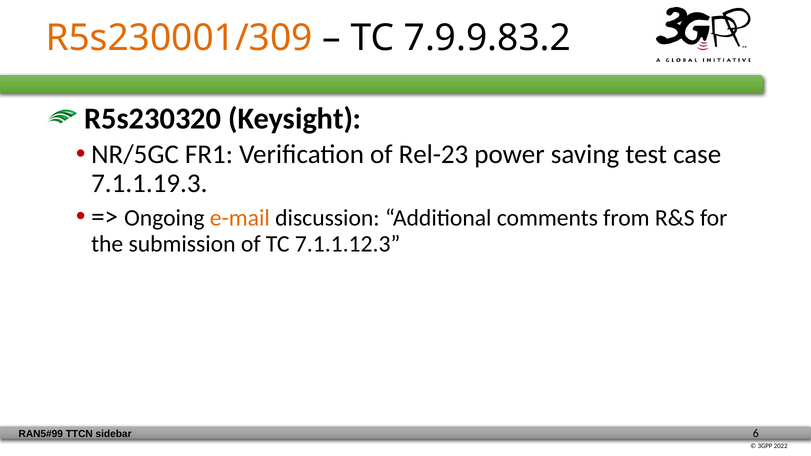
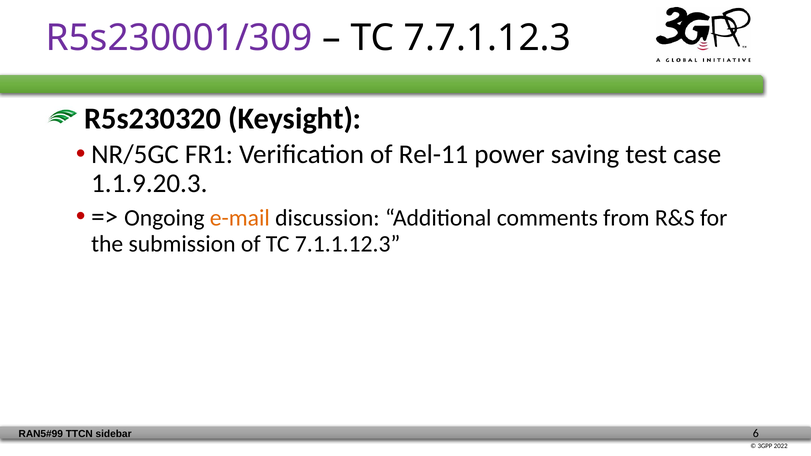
R5s230001/309 colour: orange -> purple
7.9.9.83.2: 7.9.9.83.2 -> 7.7.1.12.3
Rel-23: Rel-23 -> Rel-11
7.1.1.19.3: 7.1.1.19.3 -> 1.1.9.20.3
